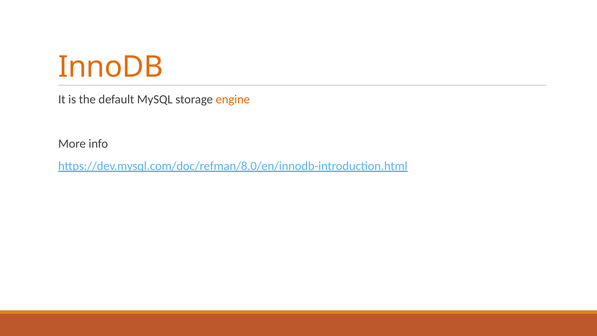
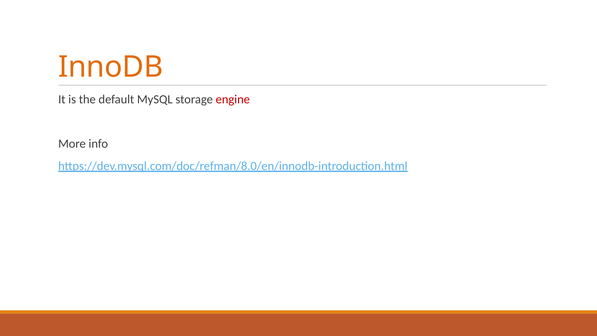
engine colour: orange -> red
